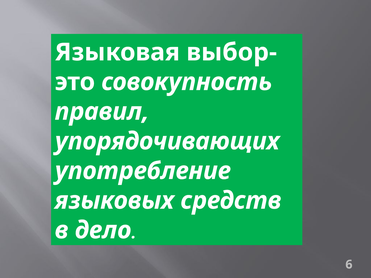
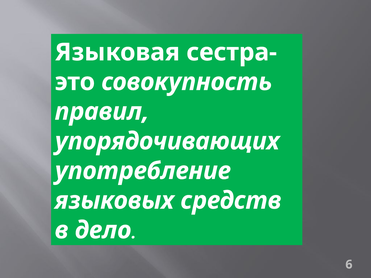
выбор-: выбор- -> сестра-
